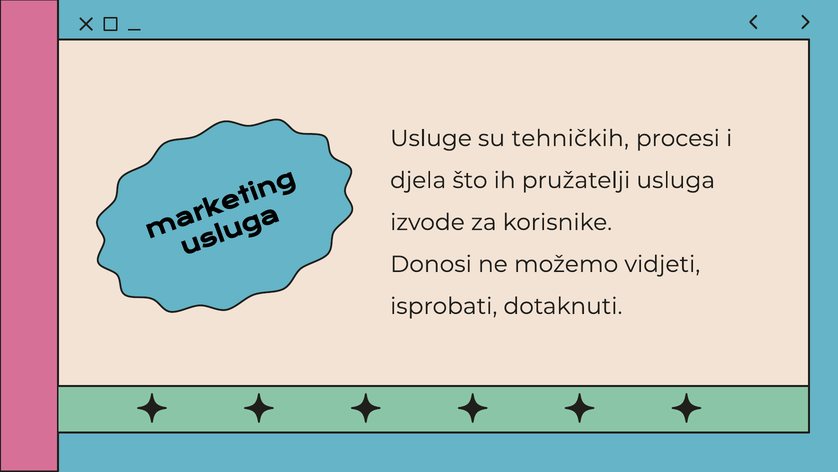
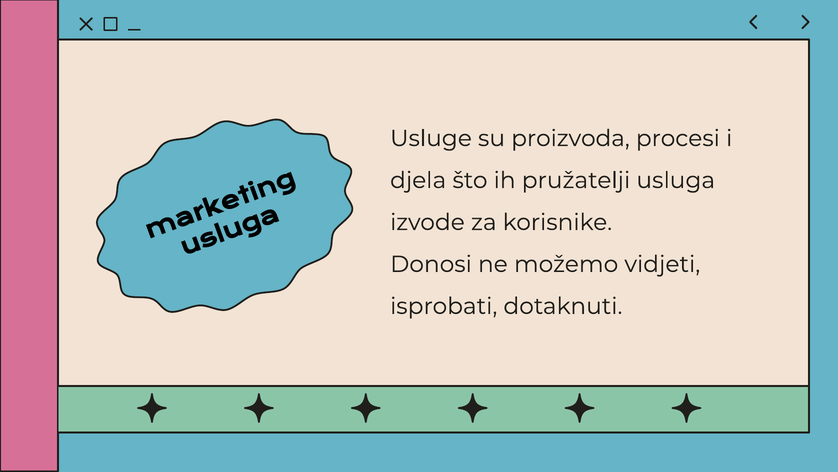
tehničkih: tehničkih -> proizvoda
